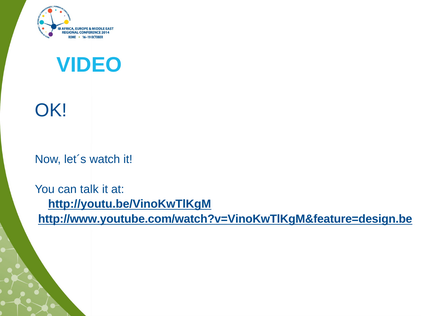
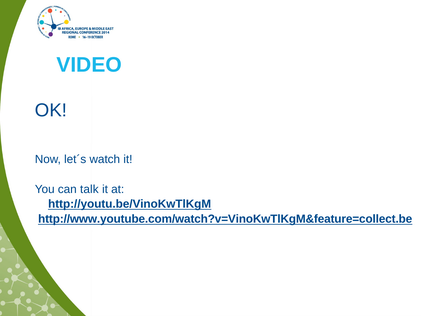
http://www.youtube.com/watch?v=VinoKwTlKgM&feature=design.be: http://www.youtube.com/watch?v=VinoKwTlKgM&feature=design.be -> http://www.youtube.com/watch?v=VinoKwTlKgM&feature=collect.be
